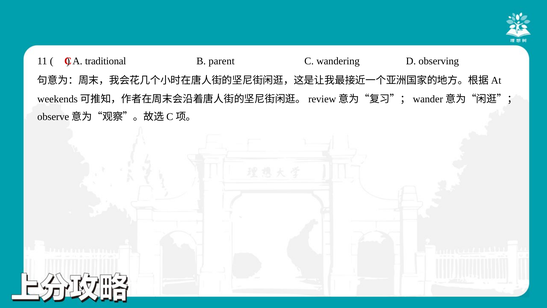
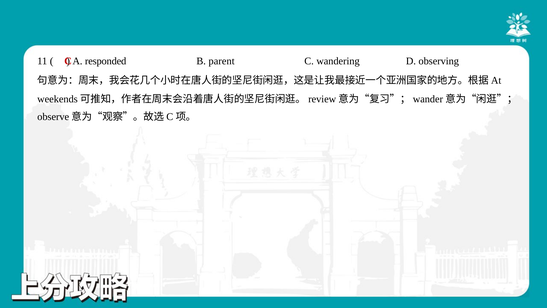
traditional: traditional -> responded
